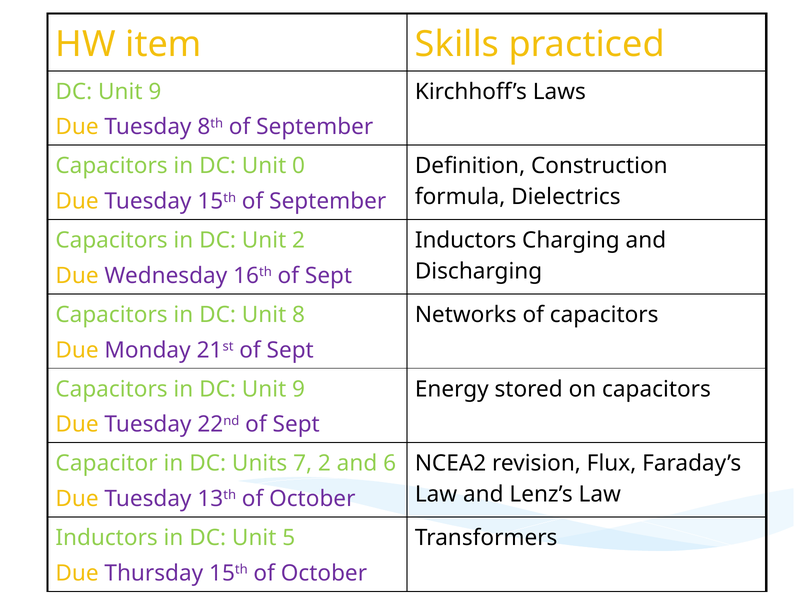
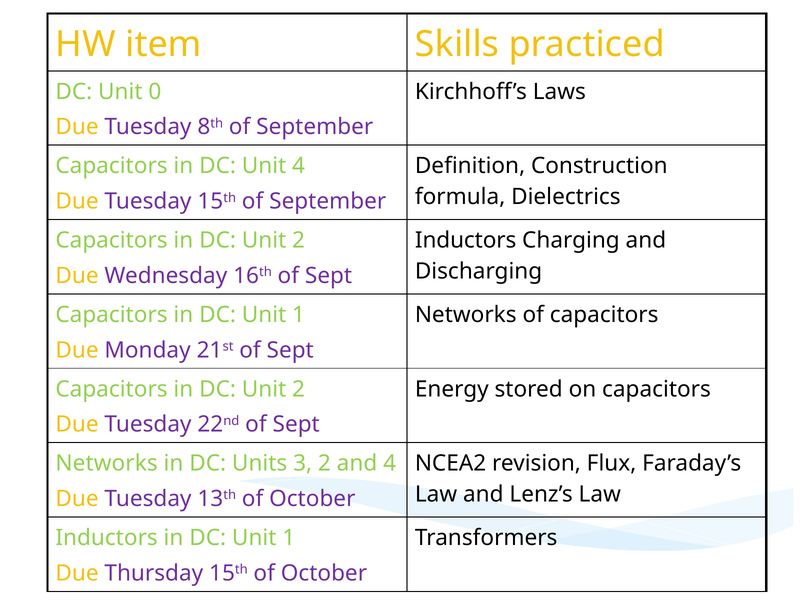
9 at (155, 92): 9 -> 0
Unit 0: 0 -> 4
8 at (299, 315): 8 -> 1
9 at (299, 389): 9 -> 2
Capacitor at (107, 463): Capacitor -> Networks
7: 7 -> 3
and 6: 6 -> 4
5 at (289, 538): 5 -> 1
